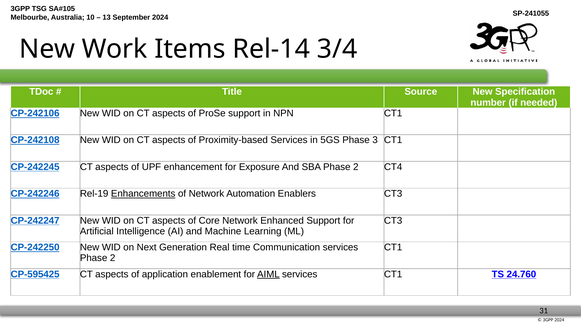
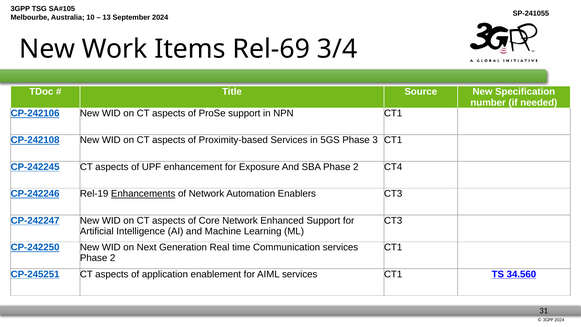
Rel-14: Rel-14 -> Rel-69
CP-595425: CP-595425 -> CP-245251
AIML underline: present -> none
24.760: 24.760 -> 34.560
